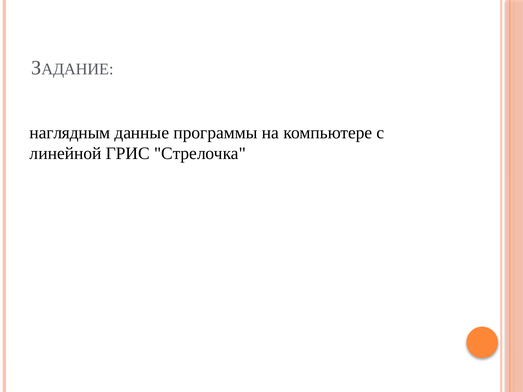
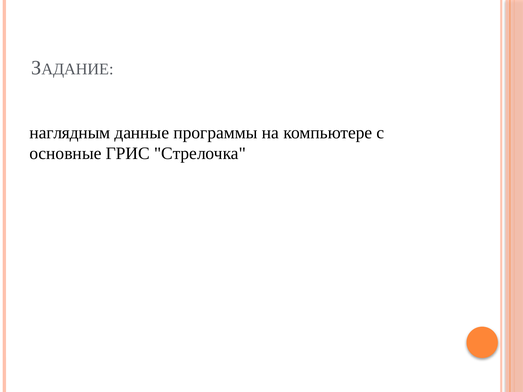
линейной: линейной -> основные
